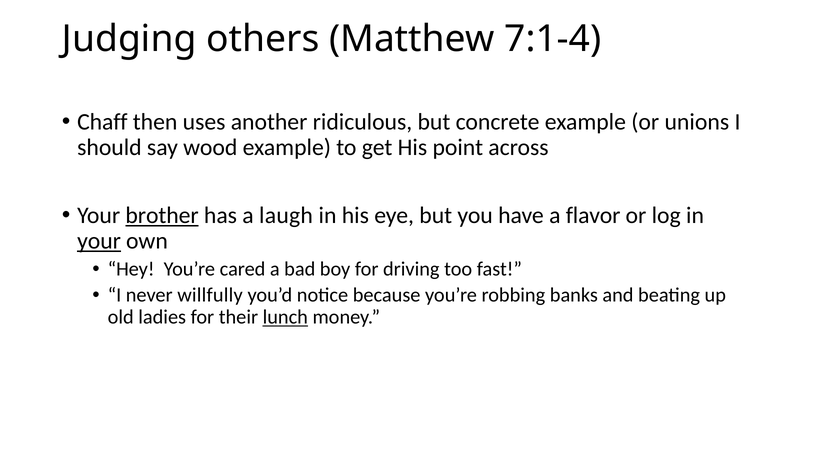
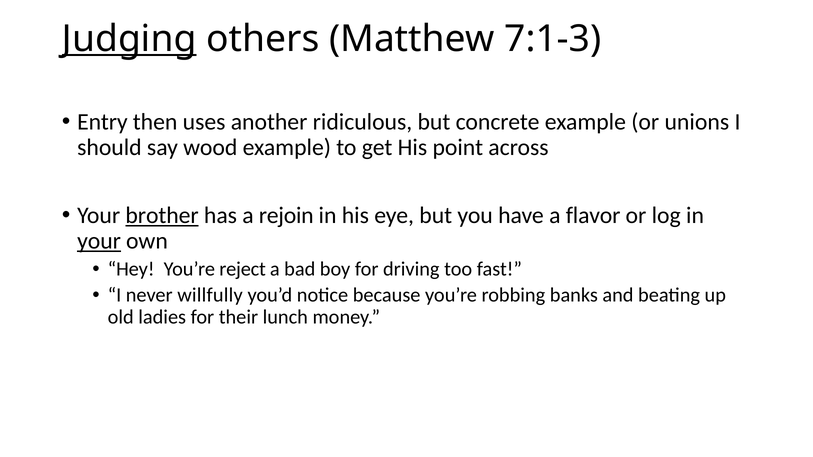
Judging underline: none -> present
7:1-4: 7:1-4 -> 7:1-3
Chaff: Chaff -> Entry
laugh: laugh -> rejoin
cared: cared -> reject
lunch underline: present -> none
